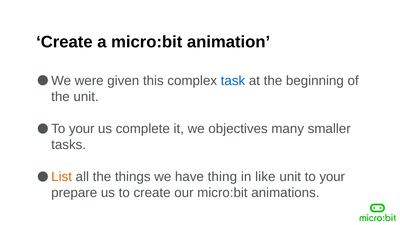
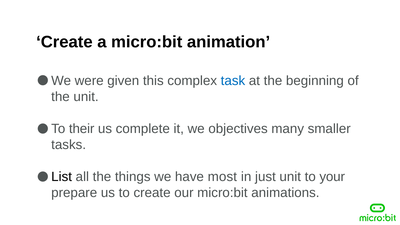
your at (82, 129): your -> their
List colour: orange -> black
thing: thing -> most
like: like -> just
